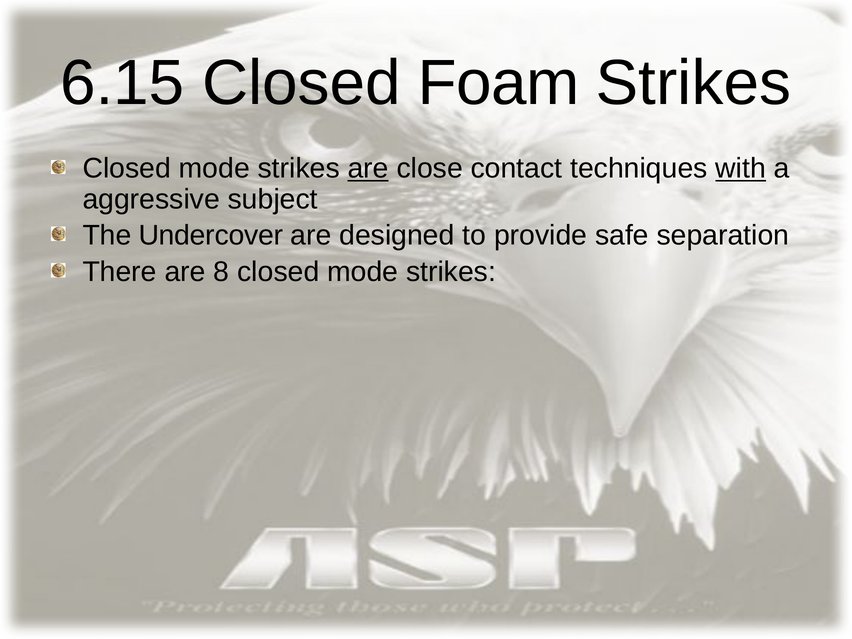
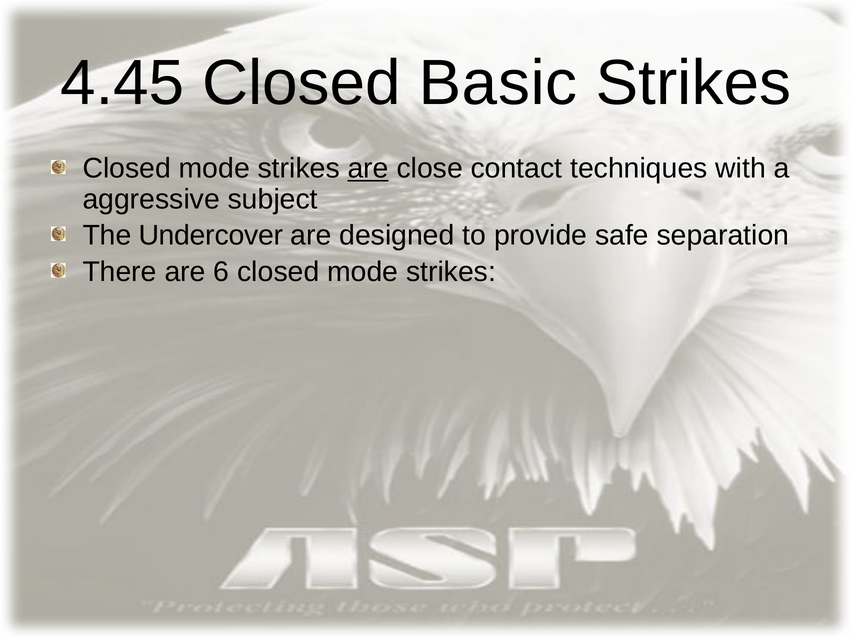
6.15: 6.15 -> 4.45
Foam: Foam -> Basic
with underline: present -> none
8: 8 -> 6
